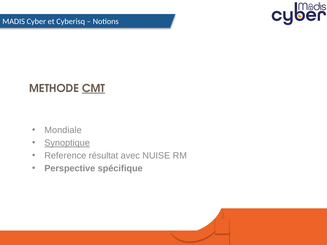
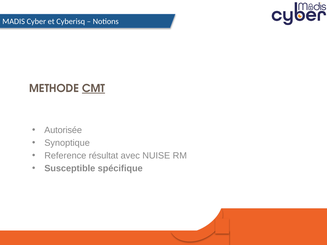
Mondiale: Mondiale -> Autorisée
Synoptique underline: present -> none
Perspective: Perspective -> Susceptible
